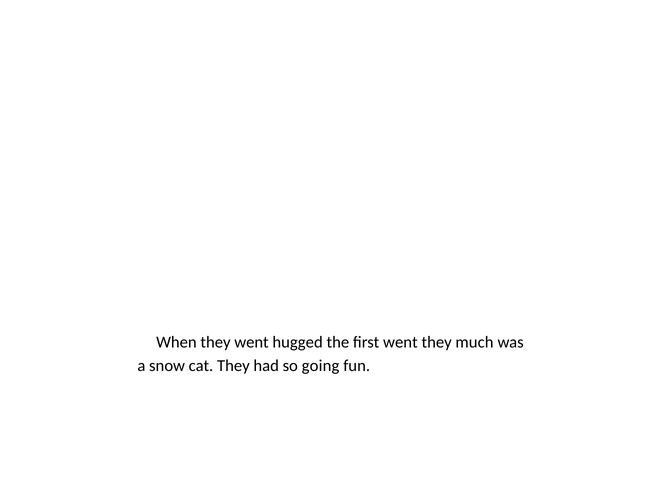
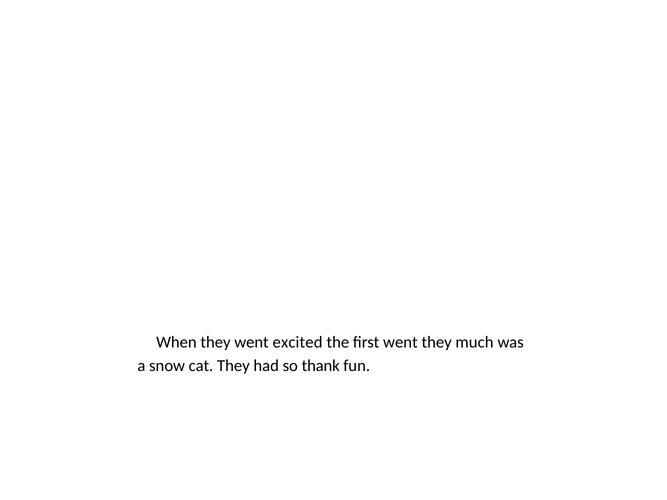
hugged: hugged -> excited
going: going -> thank
